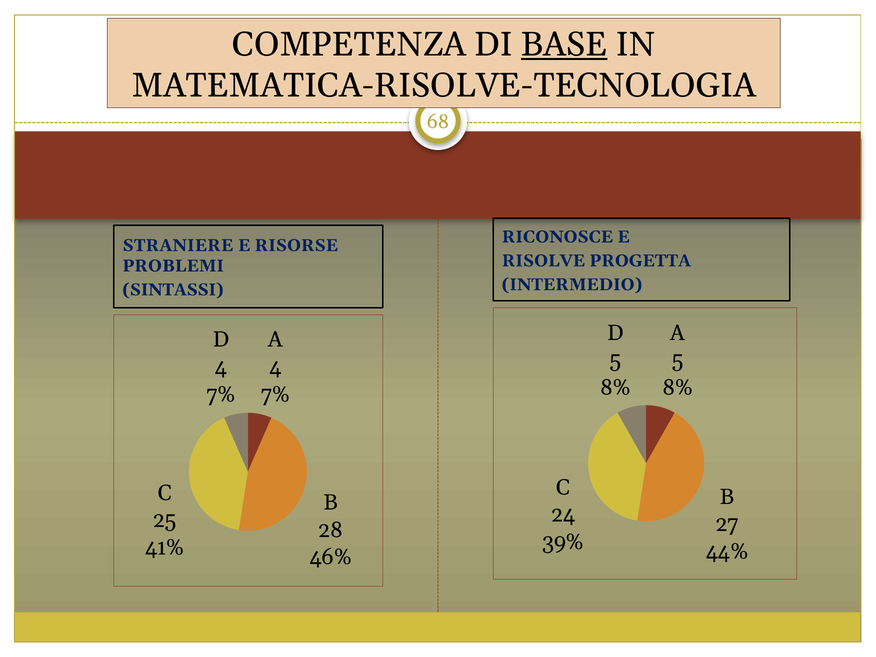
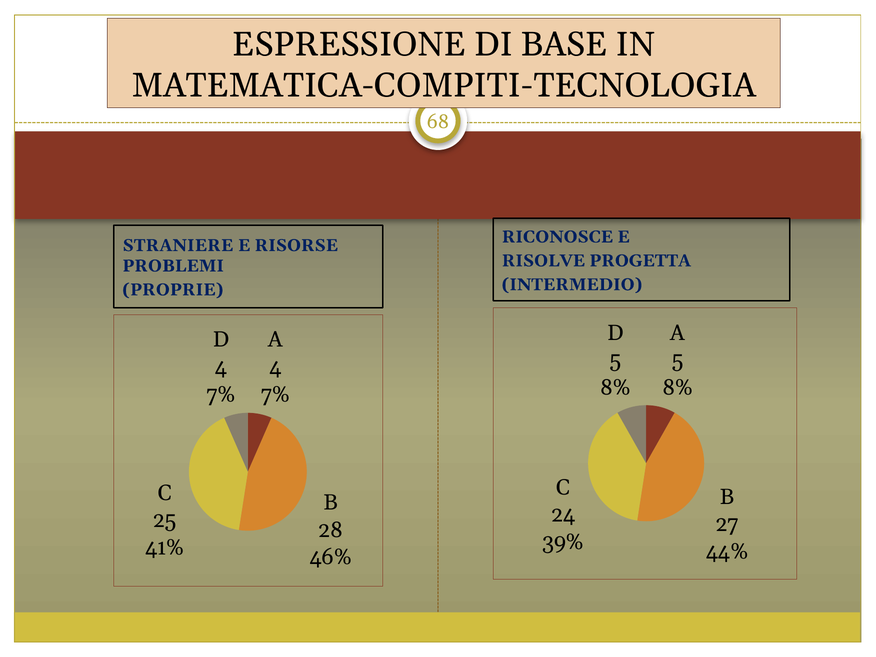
COMPETENZA: COMPETENZA -> ESPRESSIONE
BASE underline: present -> none
MATEMATICA-RISOLVE-TECNOLOGIA: MATEMATICA-RISOLVE-TECNOLOGIA -> MATEMATICA-COMPITI-TECNOLOGIA
SINTASSI: SINTASSI -> PROPRIE
